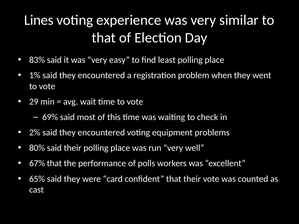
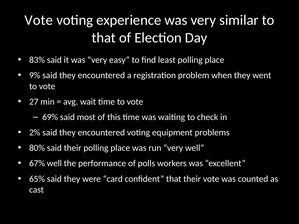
Lines at (39, 20): Lines -> Vote
1%: 1% -> 9%
29: 29 -> 27
67% that: that -> well
